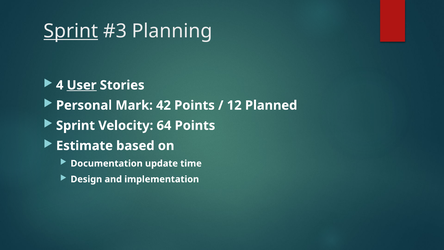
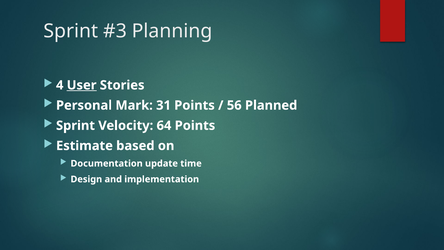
Sprint at (71, 31) underline: present -> none
42: 42 -> 31
12: 12 -> 56
